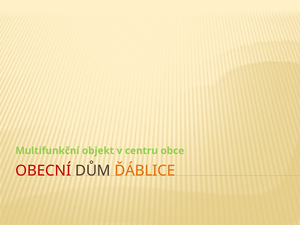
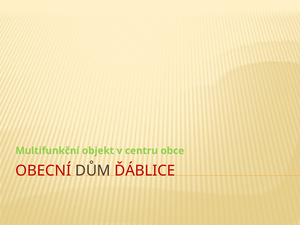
ĎÁBLICE colour: orange -> red
